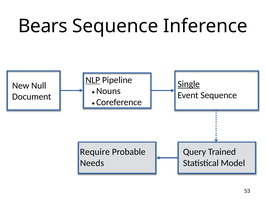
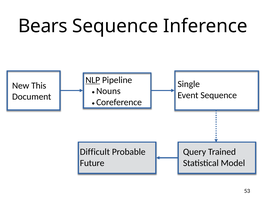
Single underline: present -> none
Null: Null -> This
Require: Require -> Difficult
Needs: Needs -> Future
